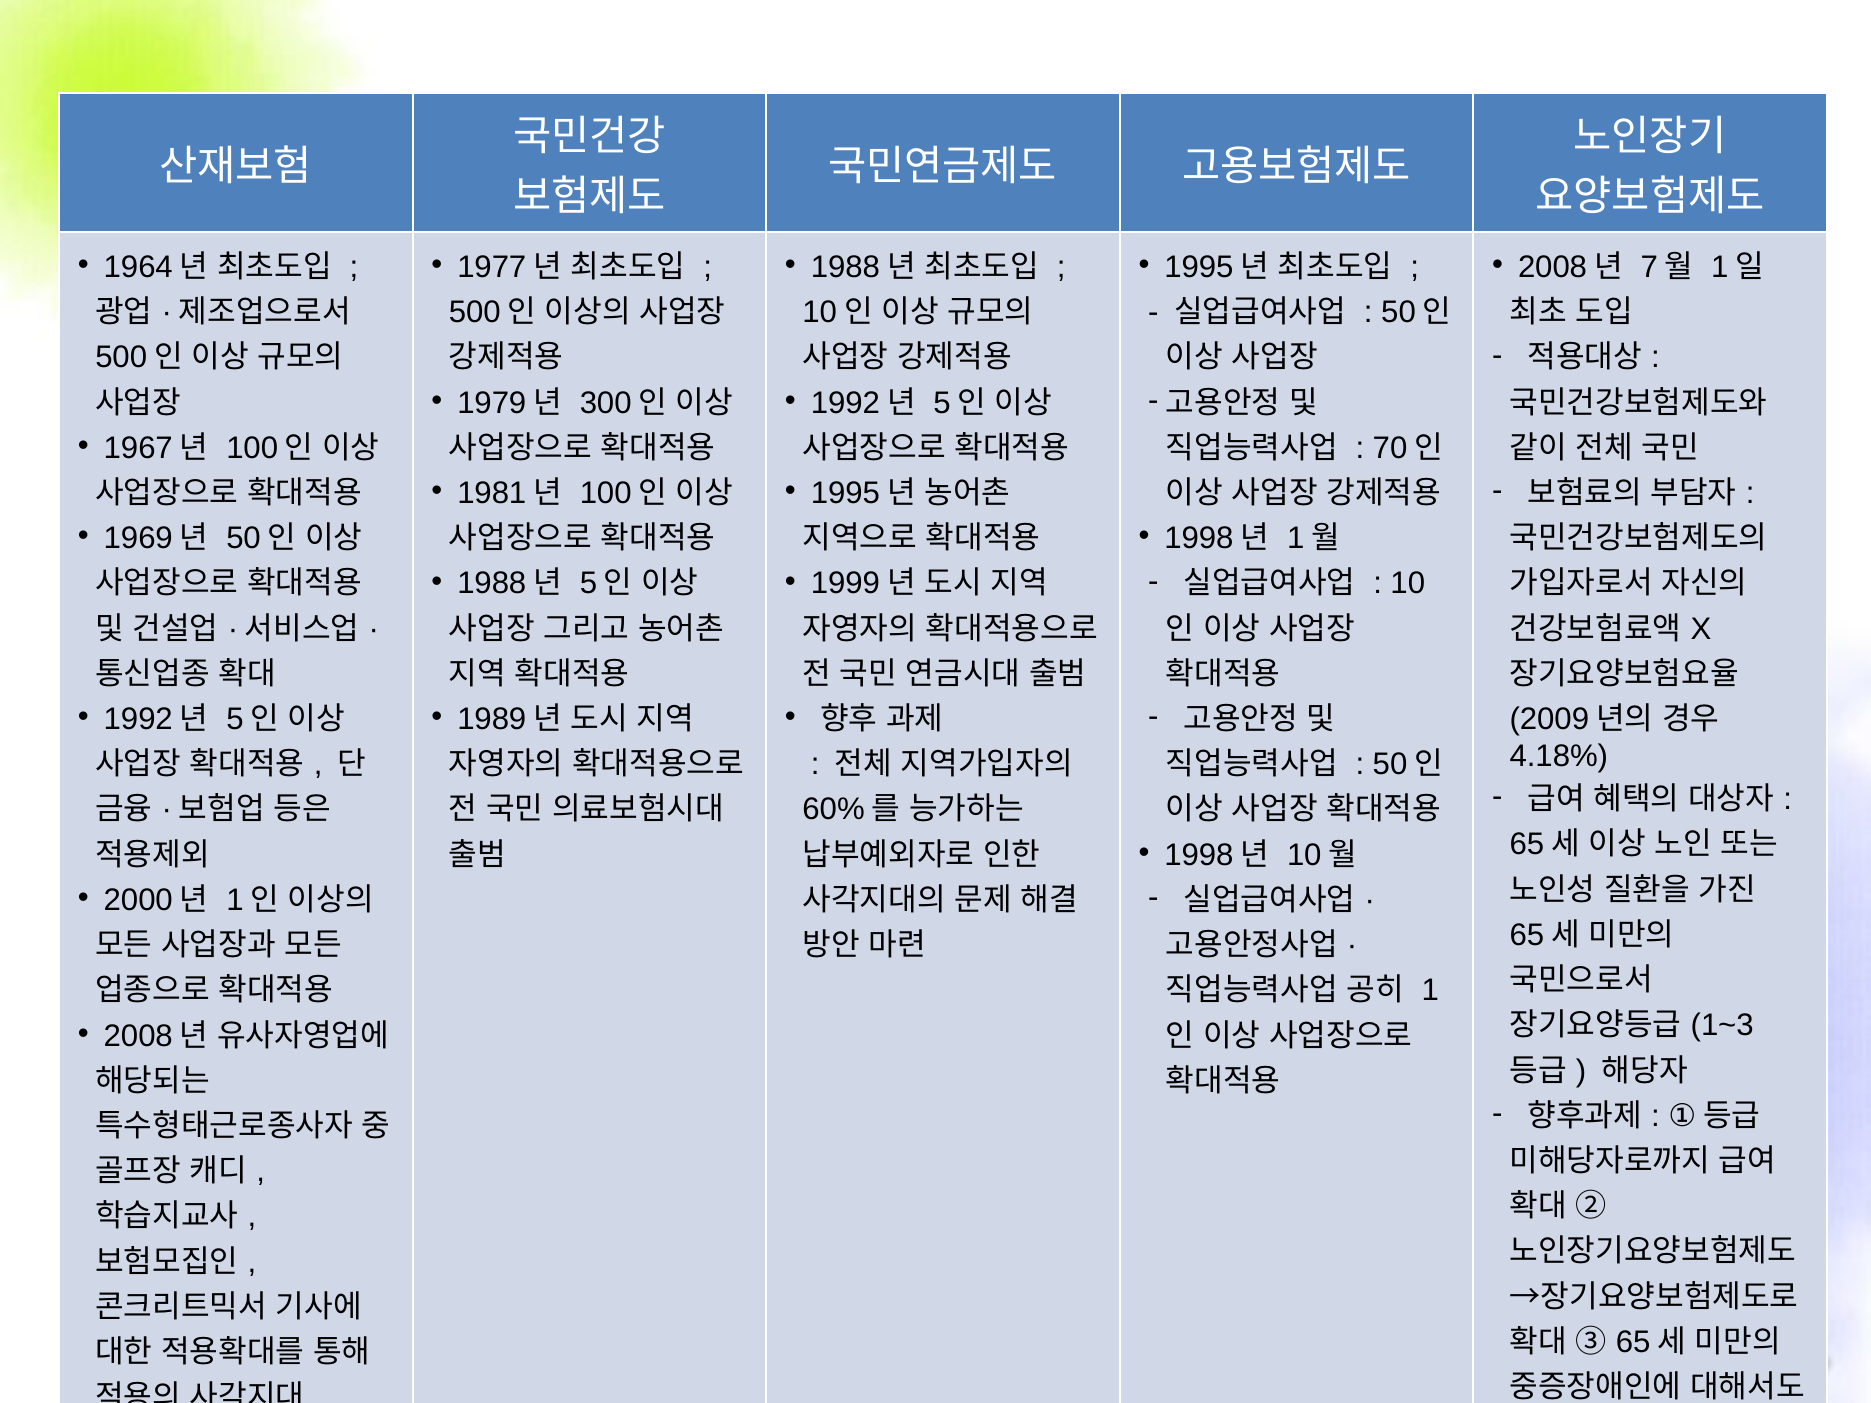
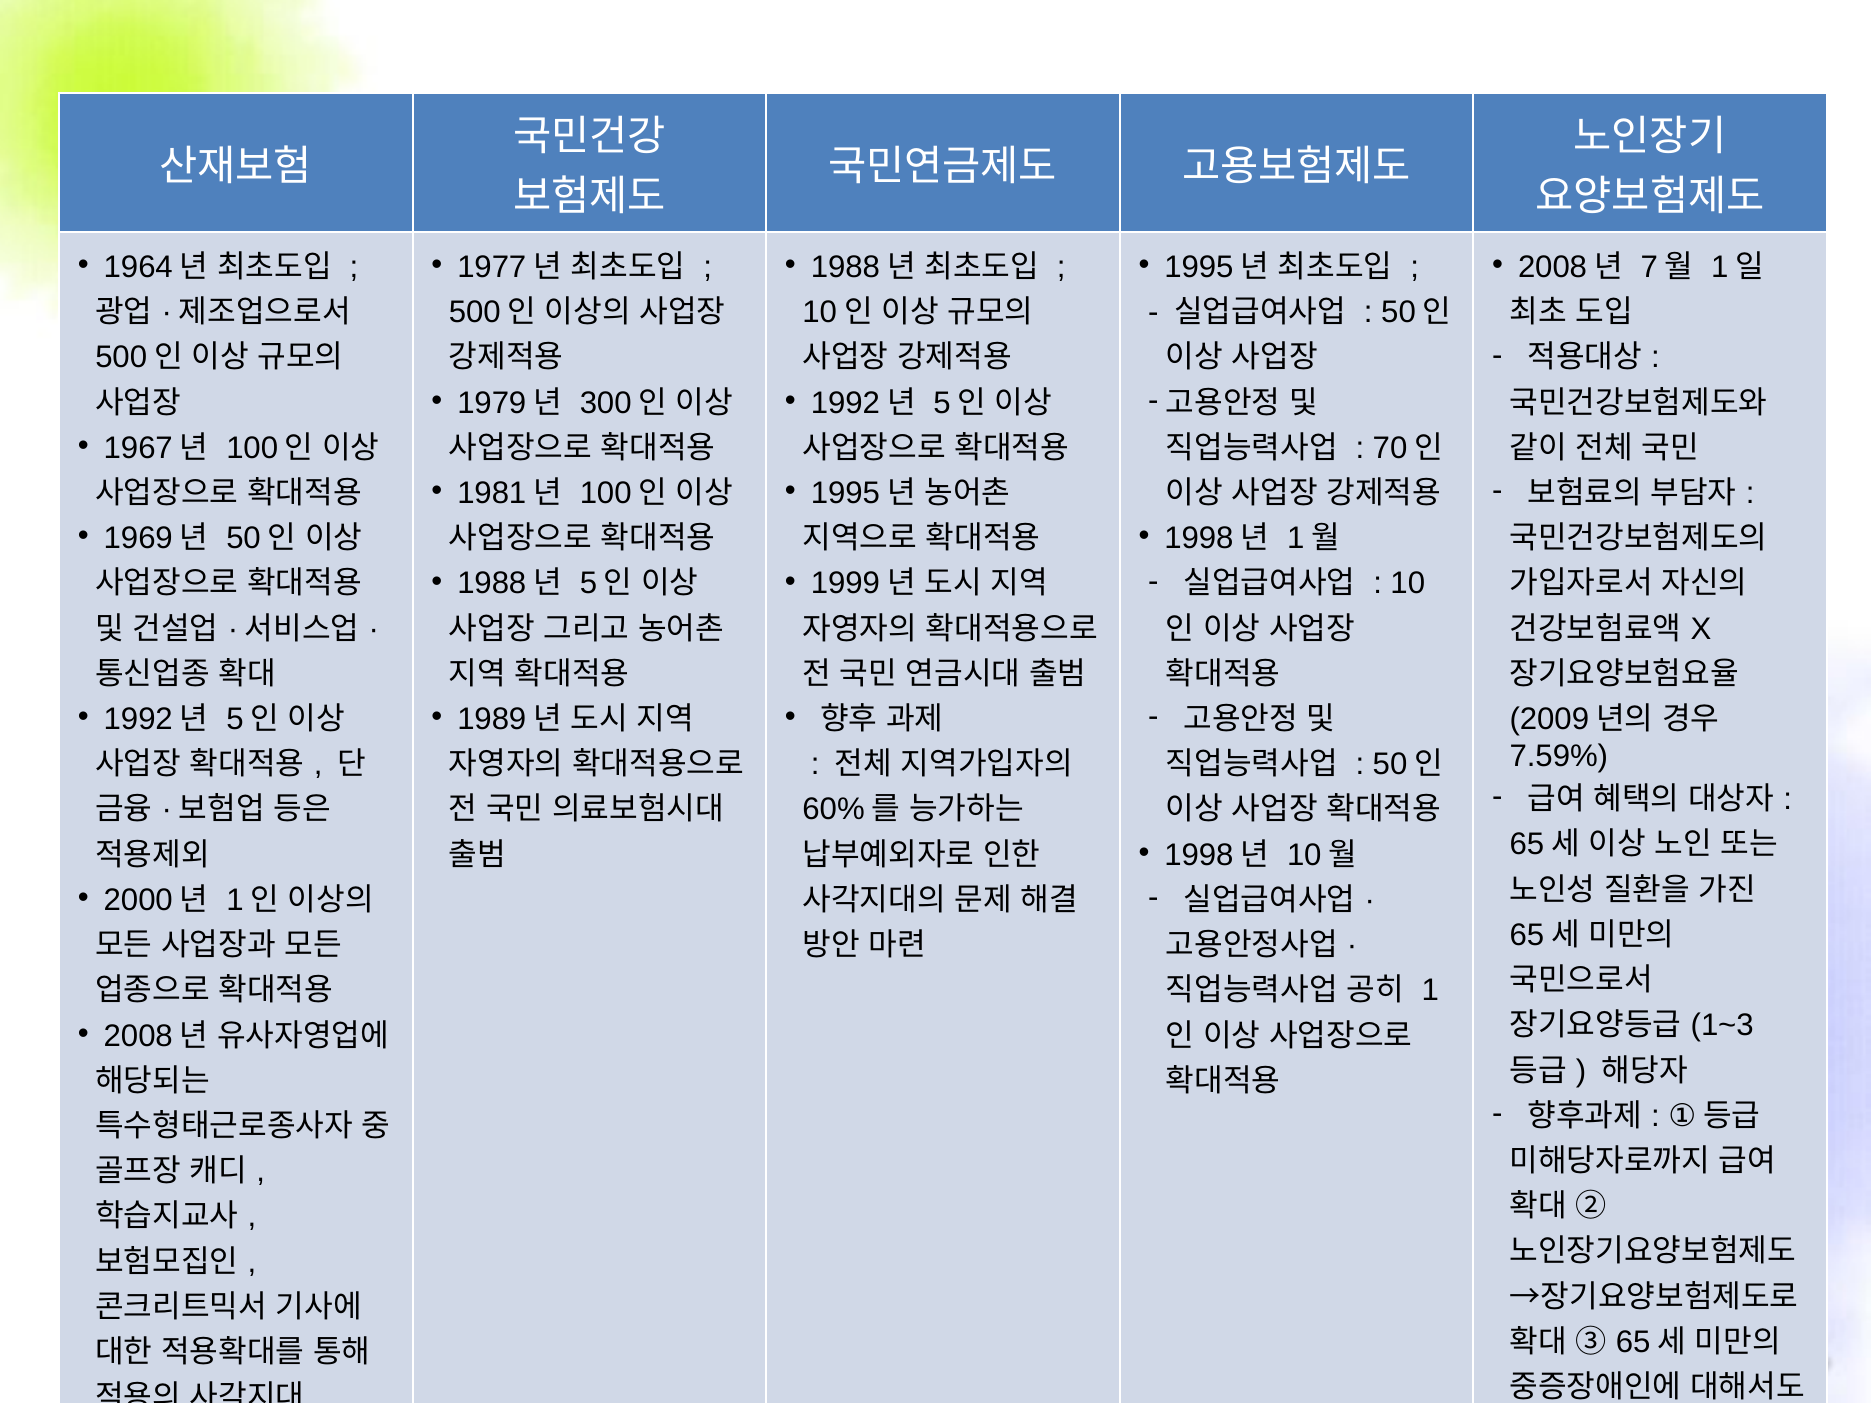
4.18%: 4.18% -> 7.59%
